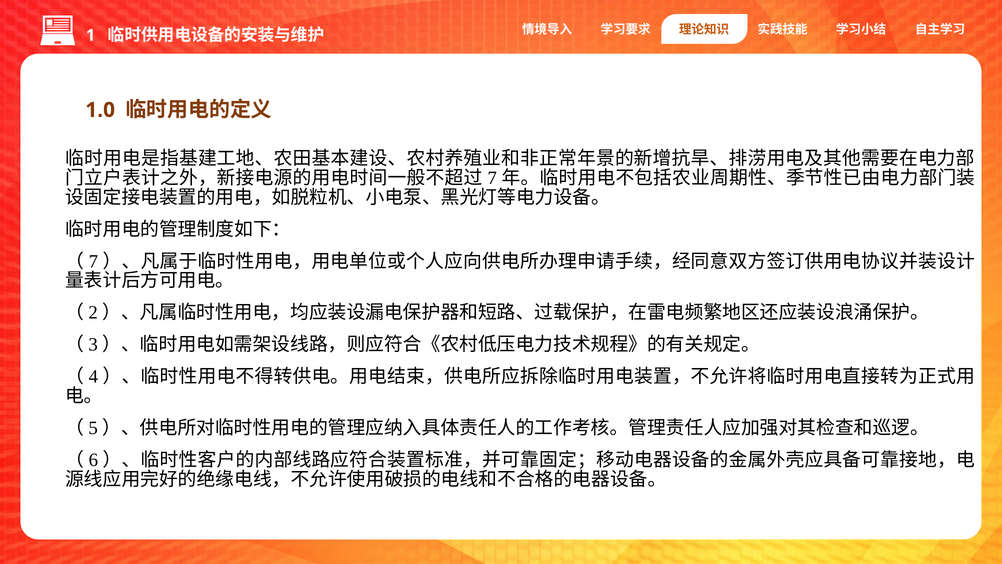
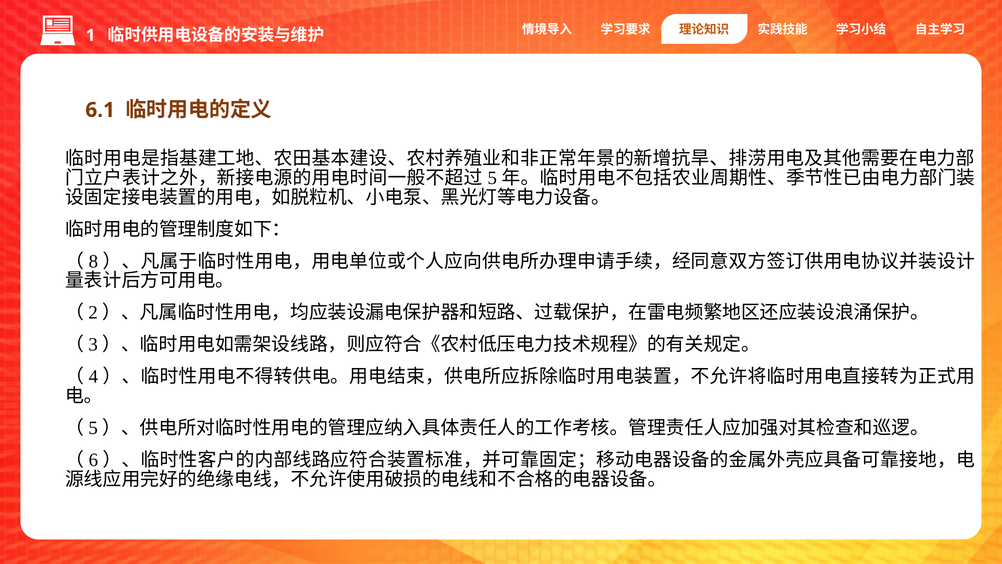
1.0: 1.0 -> 6.1
7 at (492, 178): 7 -> 5
7 at (93, 261): 7 -> 8
